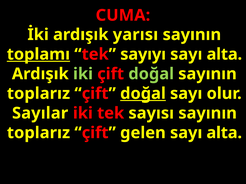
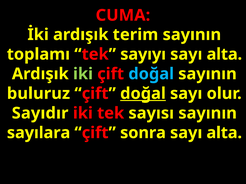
yarısı: yarısı -> terim
toplamı underline: present -> none
doğal at (151, 74) colour: light green -> light blue
toplarız at (38, 94): toplarız -> buluruz
Sayılar: Sayılar -> Sayıdır
toplarız at (38, 133): toplarız -> sayılara
gelen: gelen -> sonra
